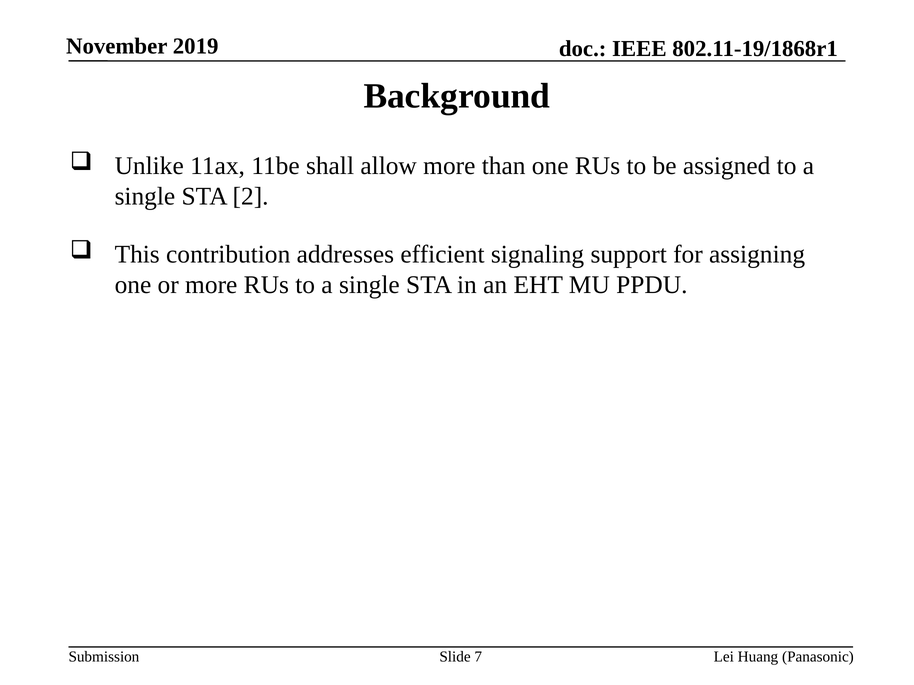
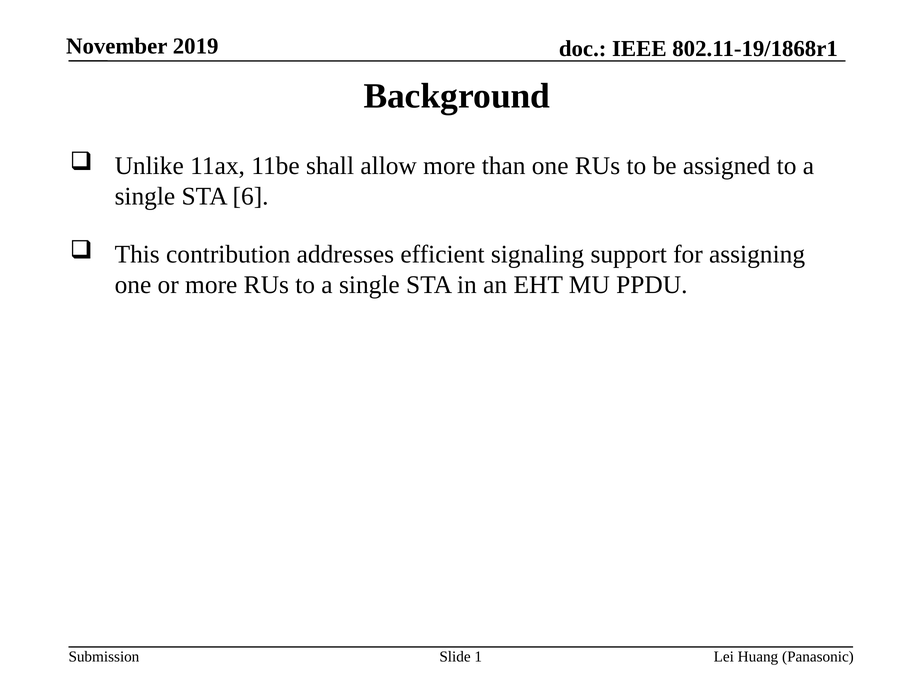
2: 2 -> 6
7: 7 -> 1
